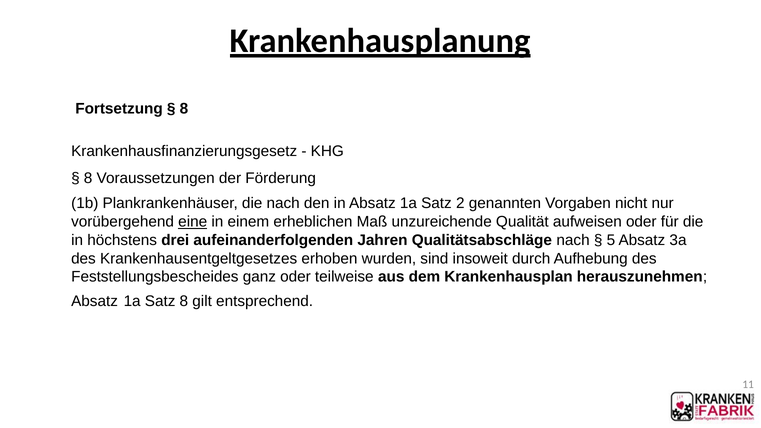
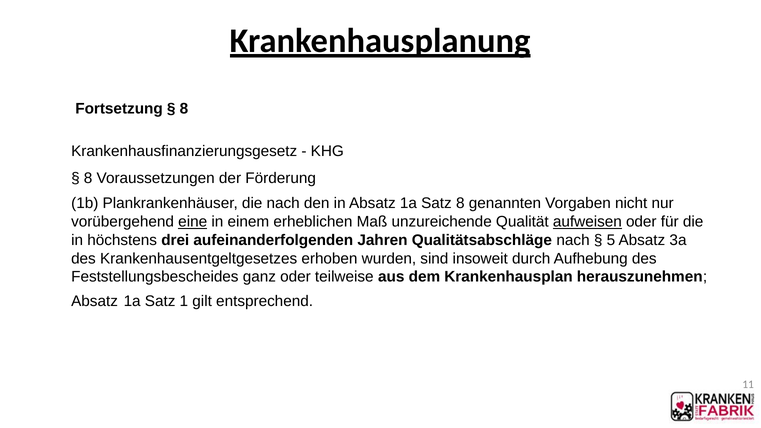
Satz 2: 2 -> 8
aufweisen underline: none -> present
Satz 8: 8 -> 1
